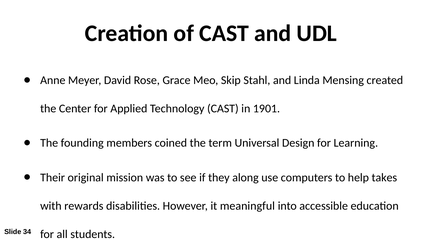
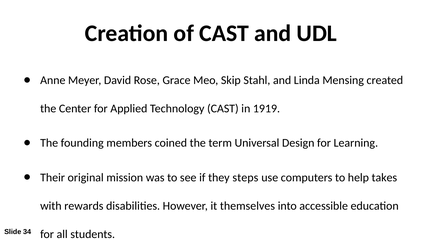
1901: 1901 -> 1919
along: along -> steps
meaningful: meaningful -> themselves
